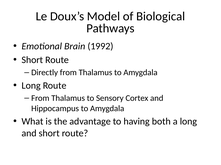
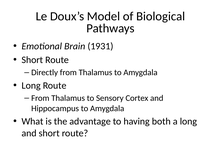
1992: 1992 -> 1931
